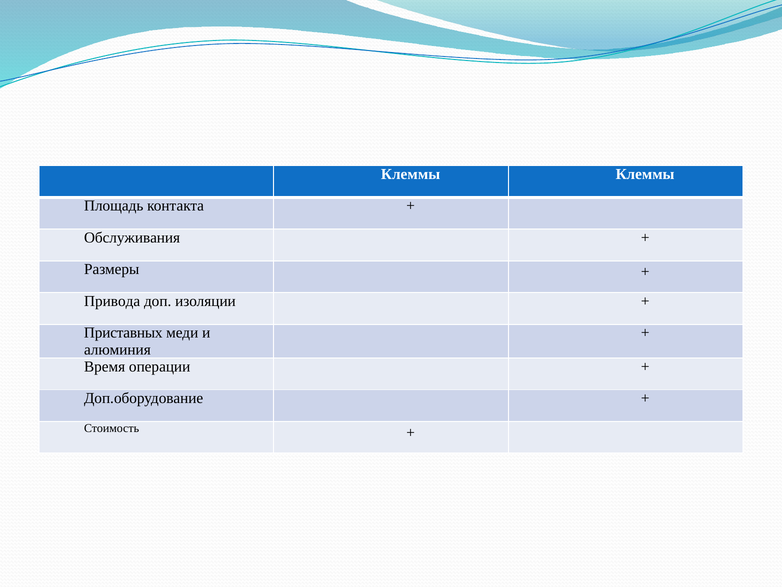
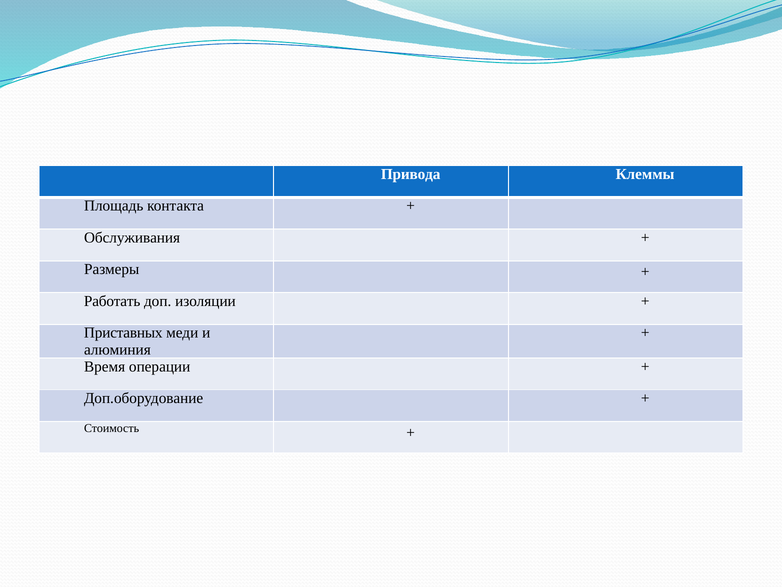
Клеммы at (411, 174): Клеммы -> Привода
Привода: Привода -> Работать
